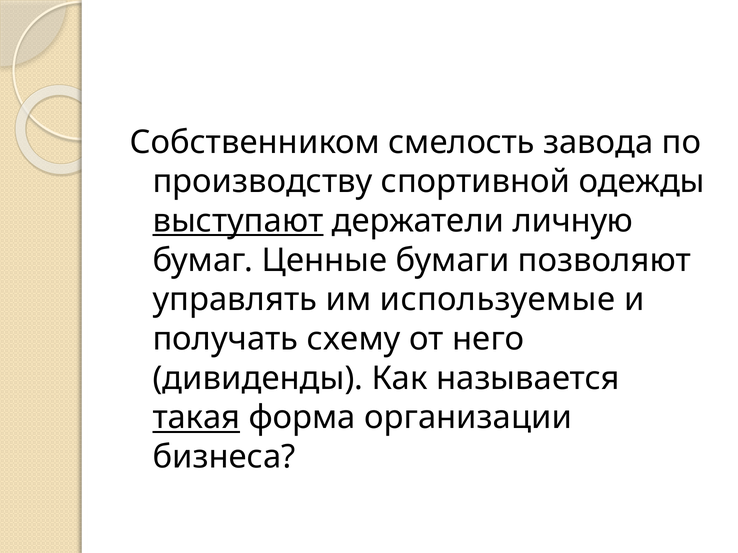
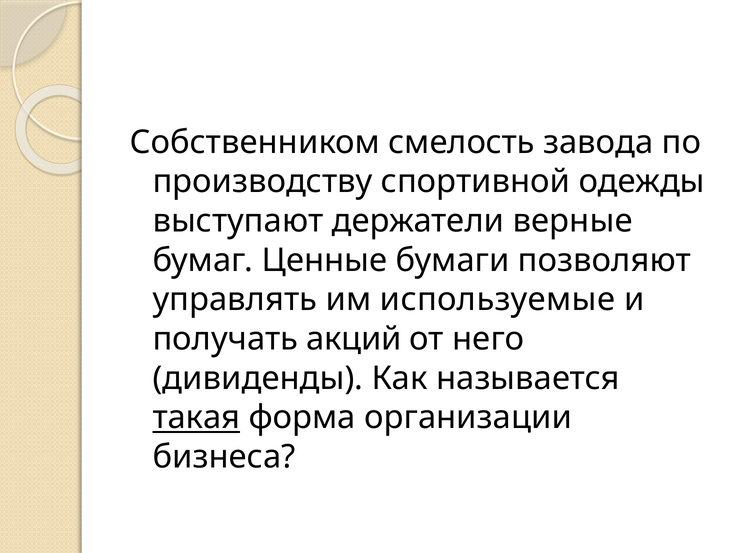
выступают underline: present -> none
личную: личную -> верные
схему: схему -> акций
